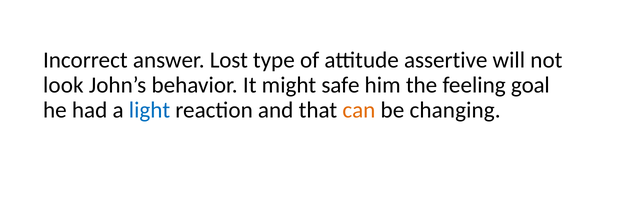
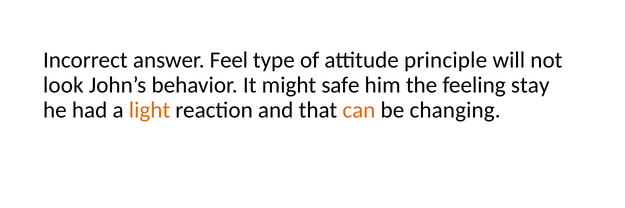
Lost: Lost -> Feel
assertive: assertive -> principle
goal: goal -> stay
light colour: blue -> orange
